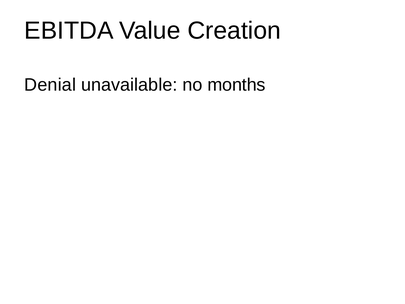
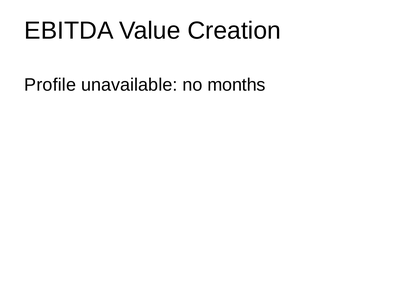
Denial: Denial -> Profile
